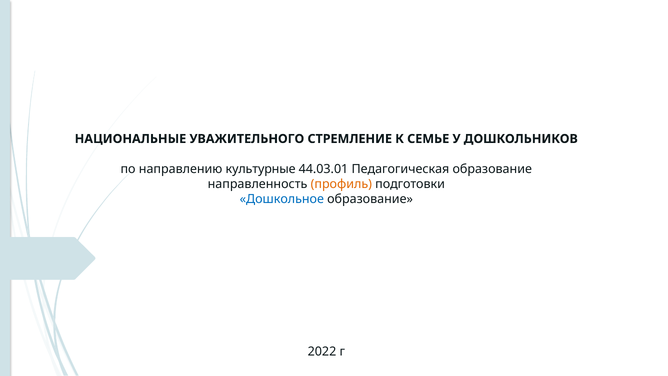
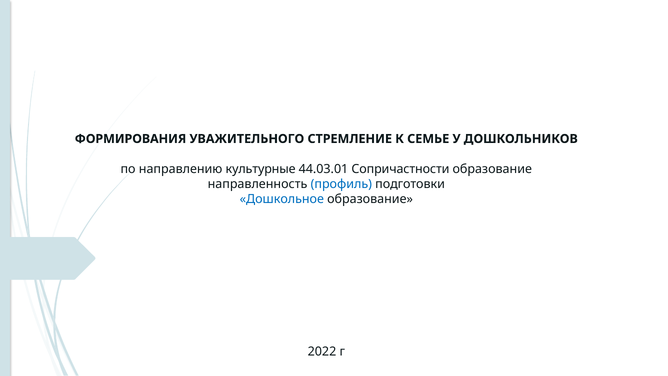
НАЦИОНАЛЬНЫЕ: НАЦИОНАЛЬНЫЕ -> ФОРМИРОВАНИЯ
Педагогическая: Педагогическая -> Сопричастности
профиль colour: orange -> blue
